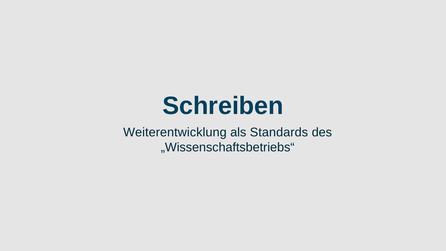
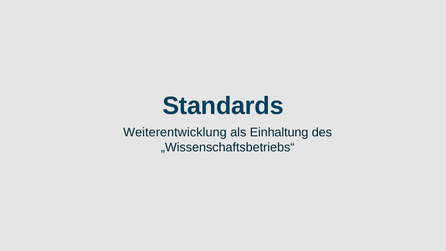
Schreiben: Schreiben -> Standards
Standards: Standards -> Einhaltung
